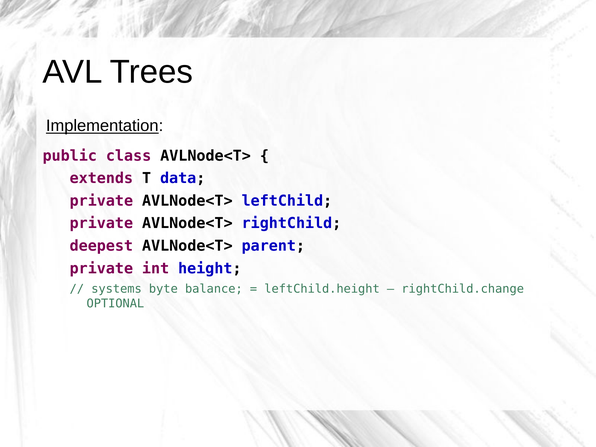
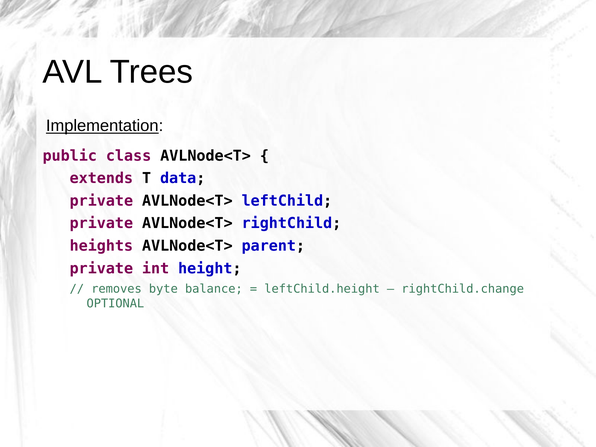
deepest: deepest -> heights
systems: systems -> removes
